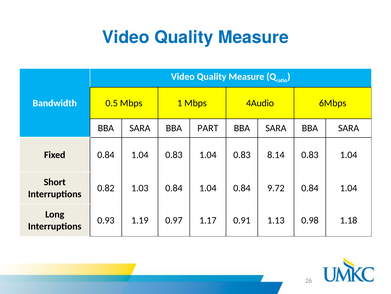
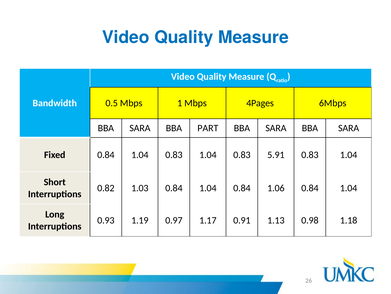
4Audio: 4Audio -> 4Pages
8.14: 8.14 -> 5.91
9.72: 9.72 -> 1.06
